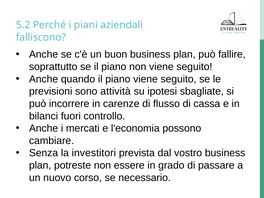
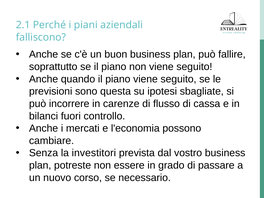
5.2: 5.2 -> 2.1
attività: attività -> questa
